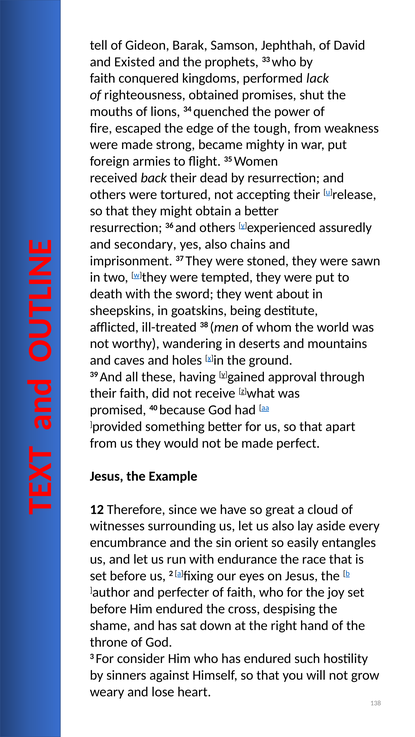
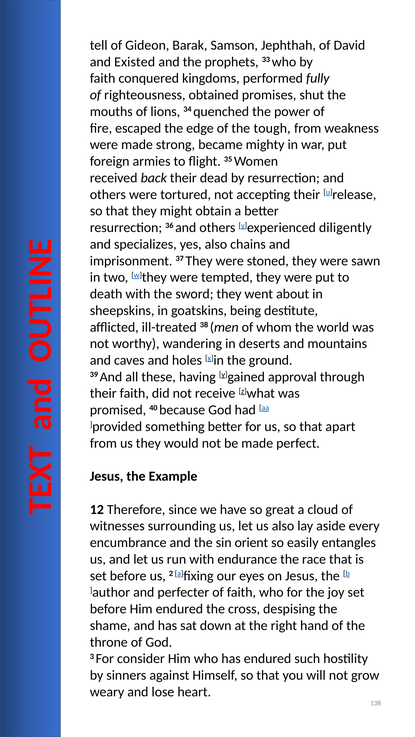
lack: lack -> fully
assuredly: assuredly -> diligently
secondary: secondary -> specializes
